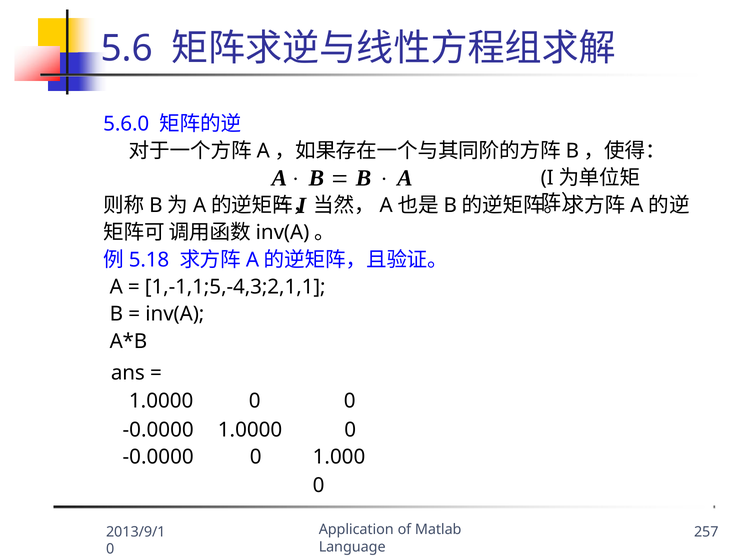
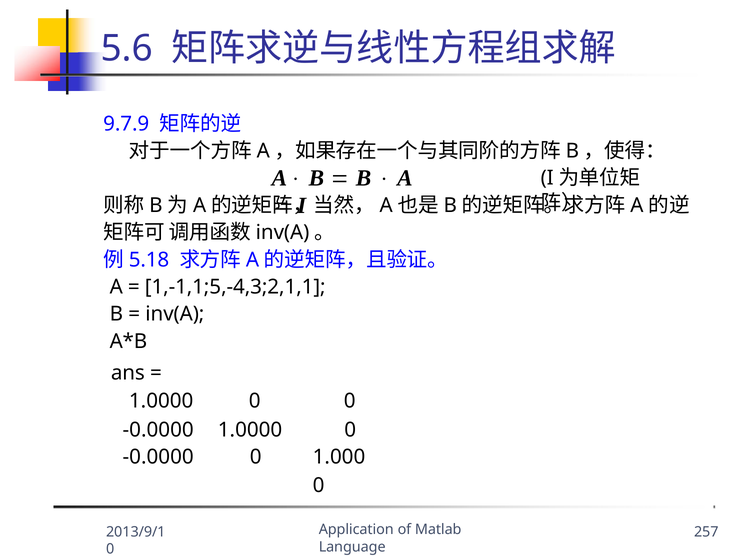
5.6.0: 5.6.0 -> 9.7.9
